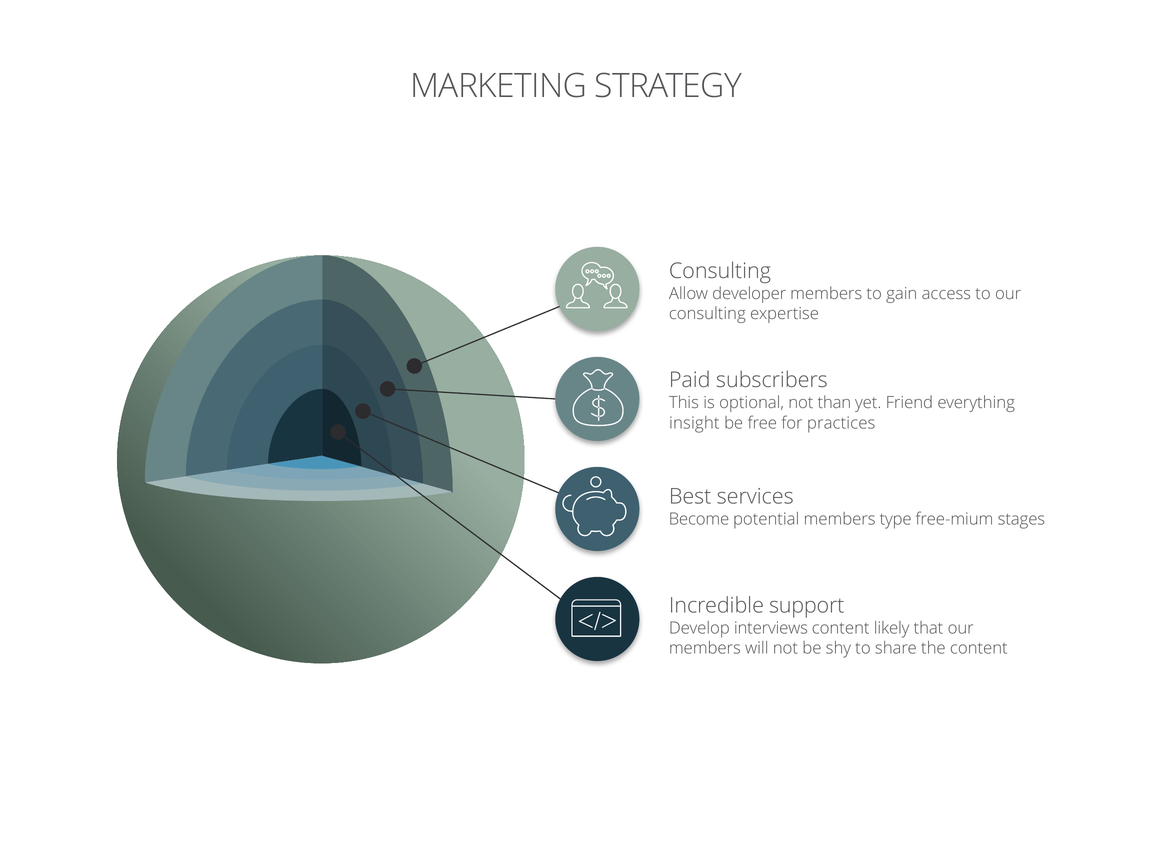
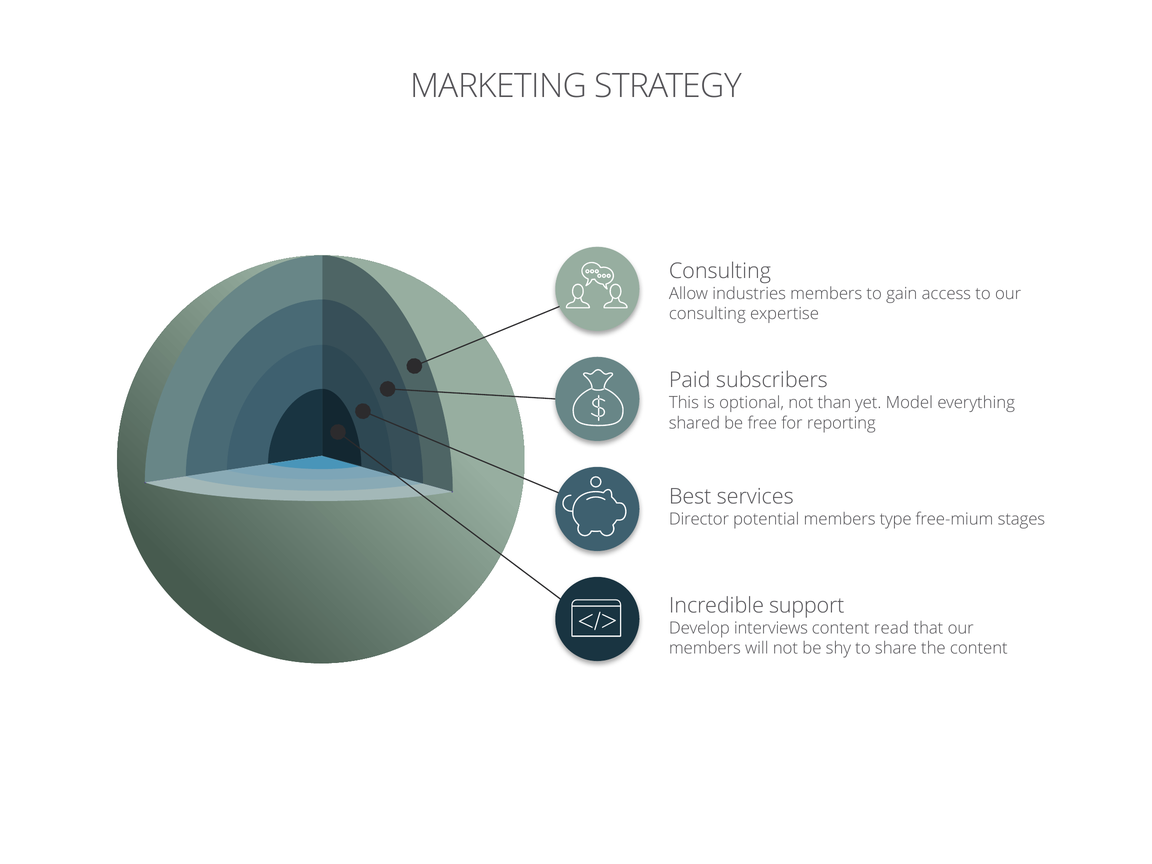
developer: developer -> industries
Friend: Friend -> Model
insight: insight -> shared
practices: practices -> reporting
Become: Become -> Director
likely: likely -> read
